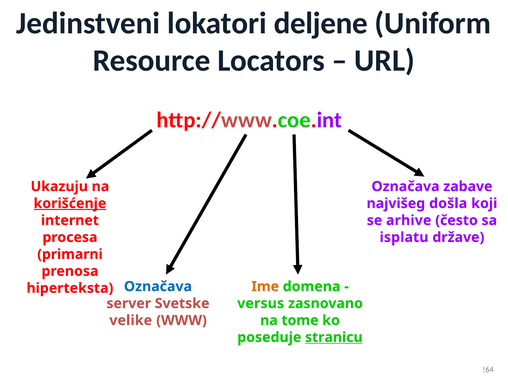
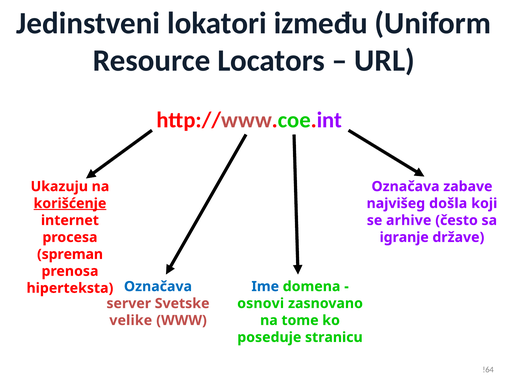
deljene: deljene -> između
isplatu: isplatu -> igranje
primarni: primarni -> spreman
Ime colour: orange -> blue
versus: versus -> osnovi
stranicu underline: present -> none
